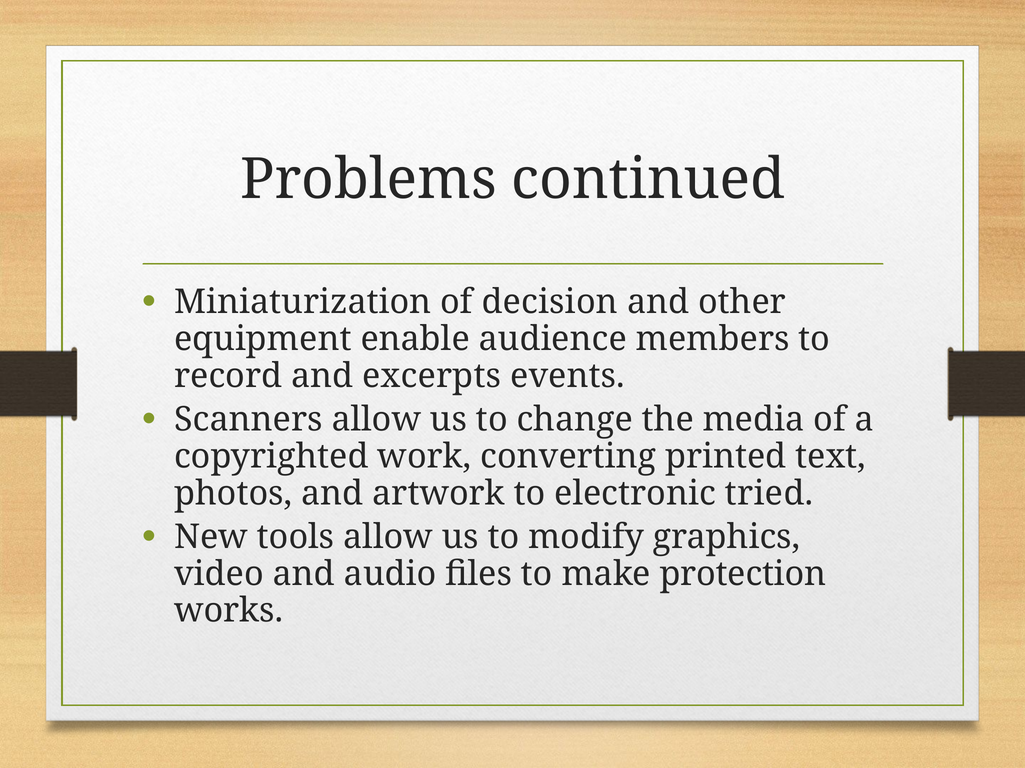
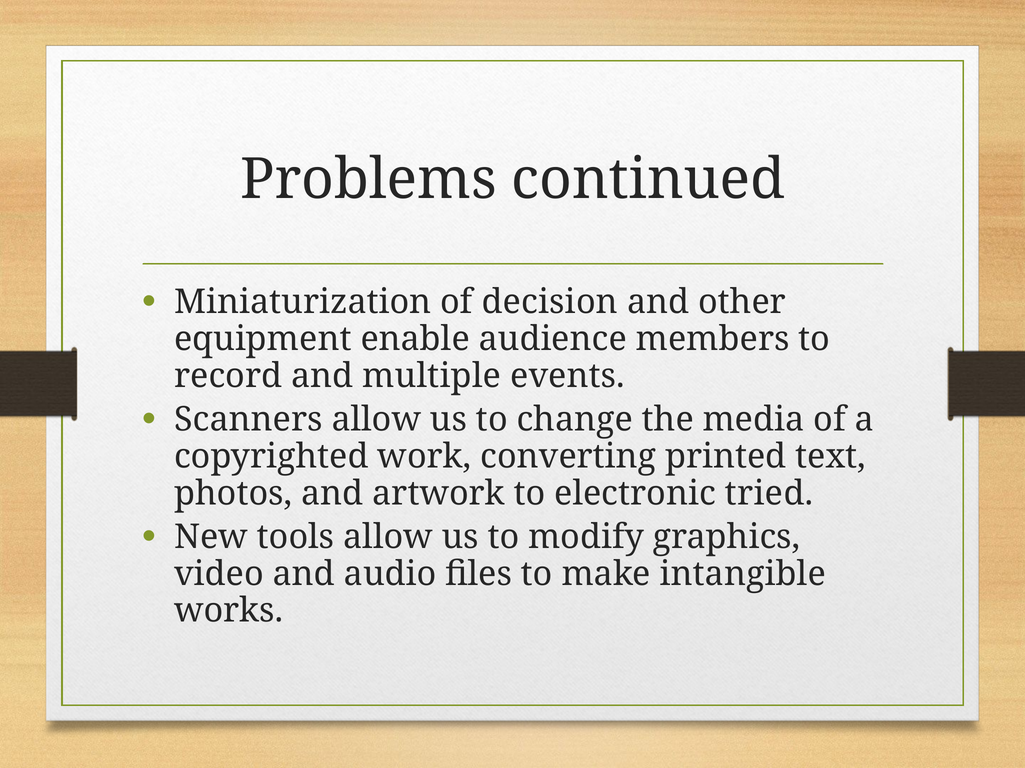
excerpts: excerpts -> multiple
protection: protection -> intangible
